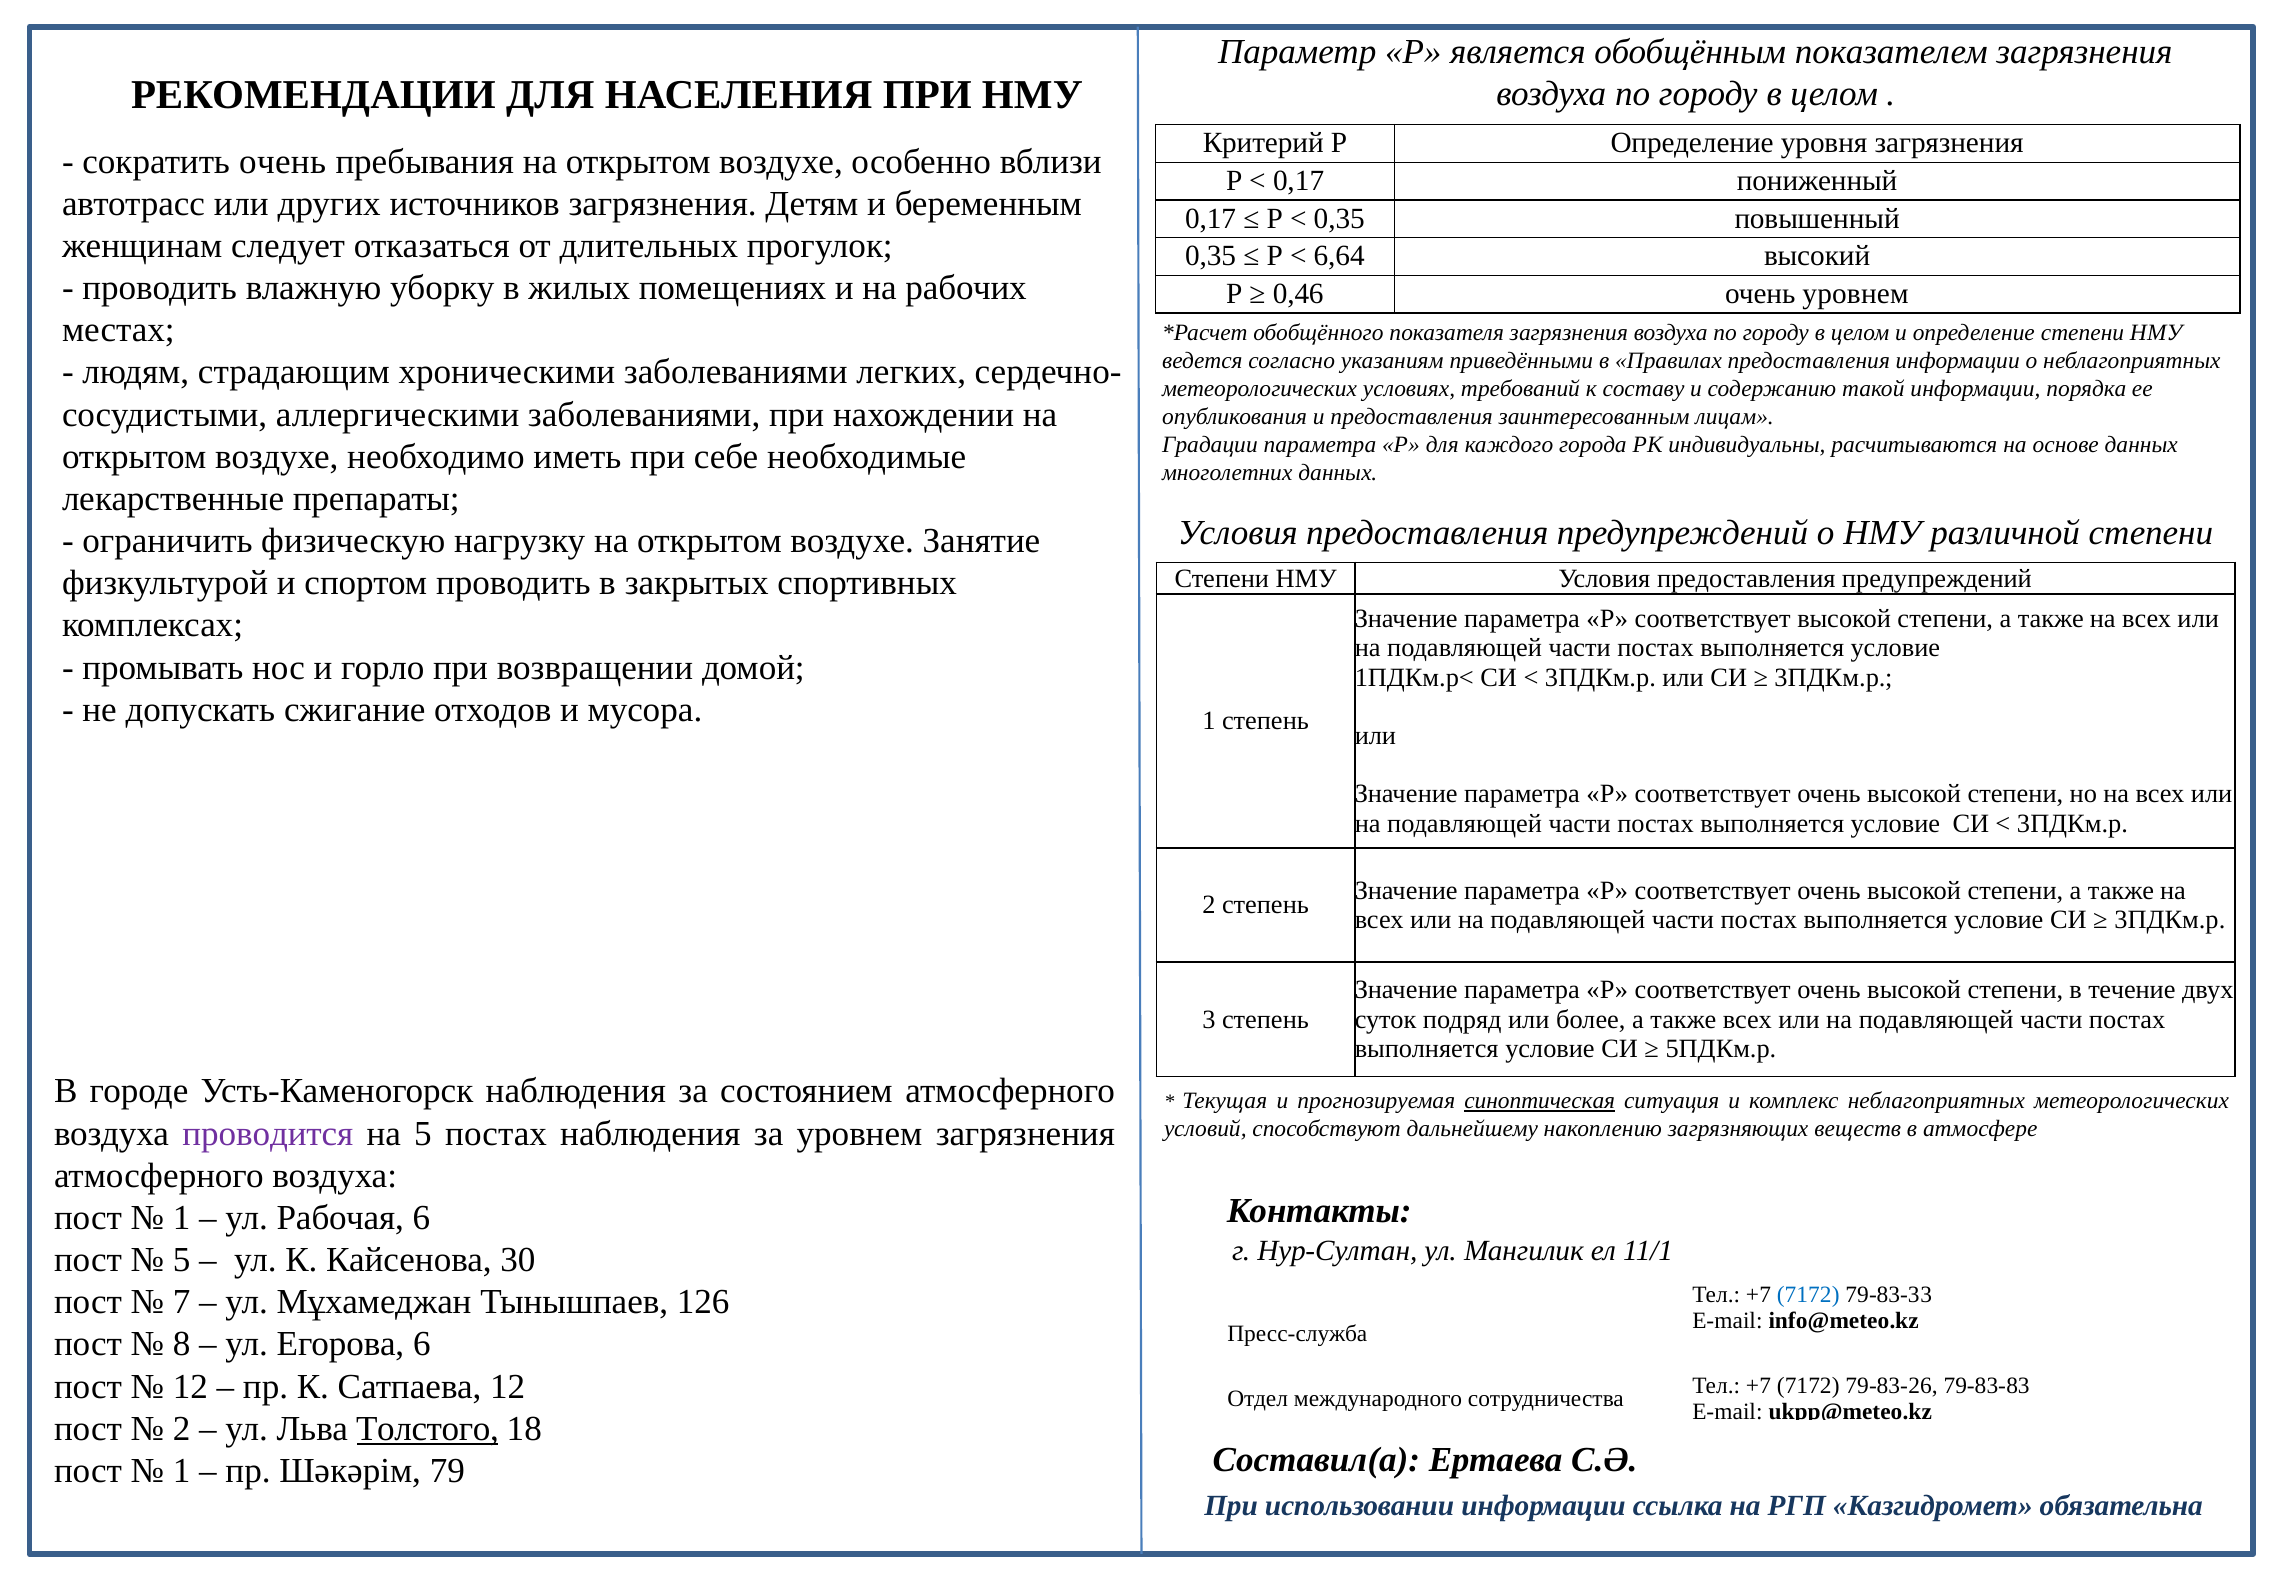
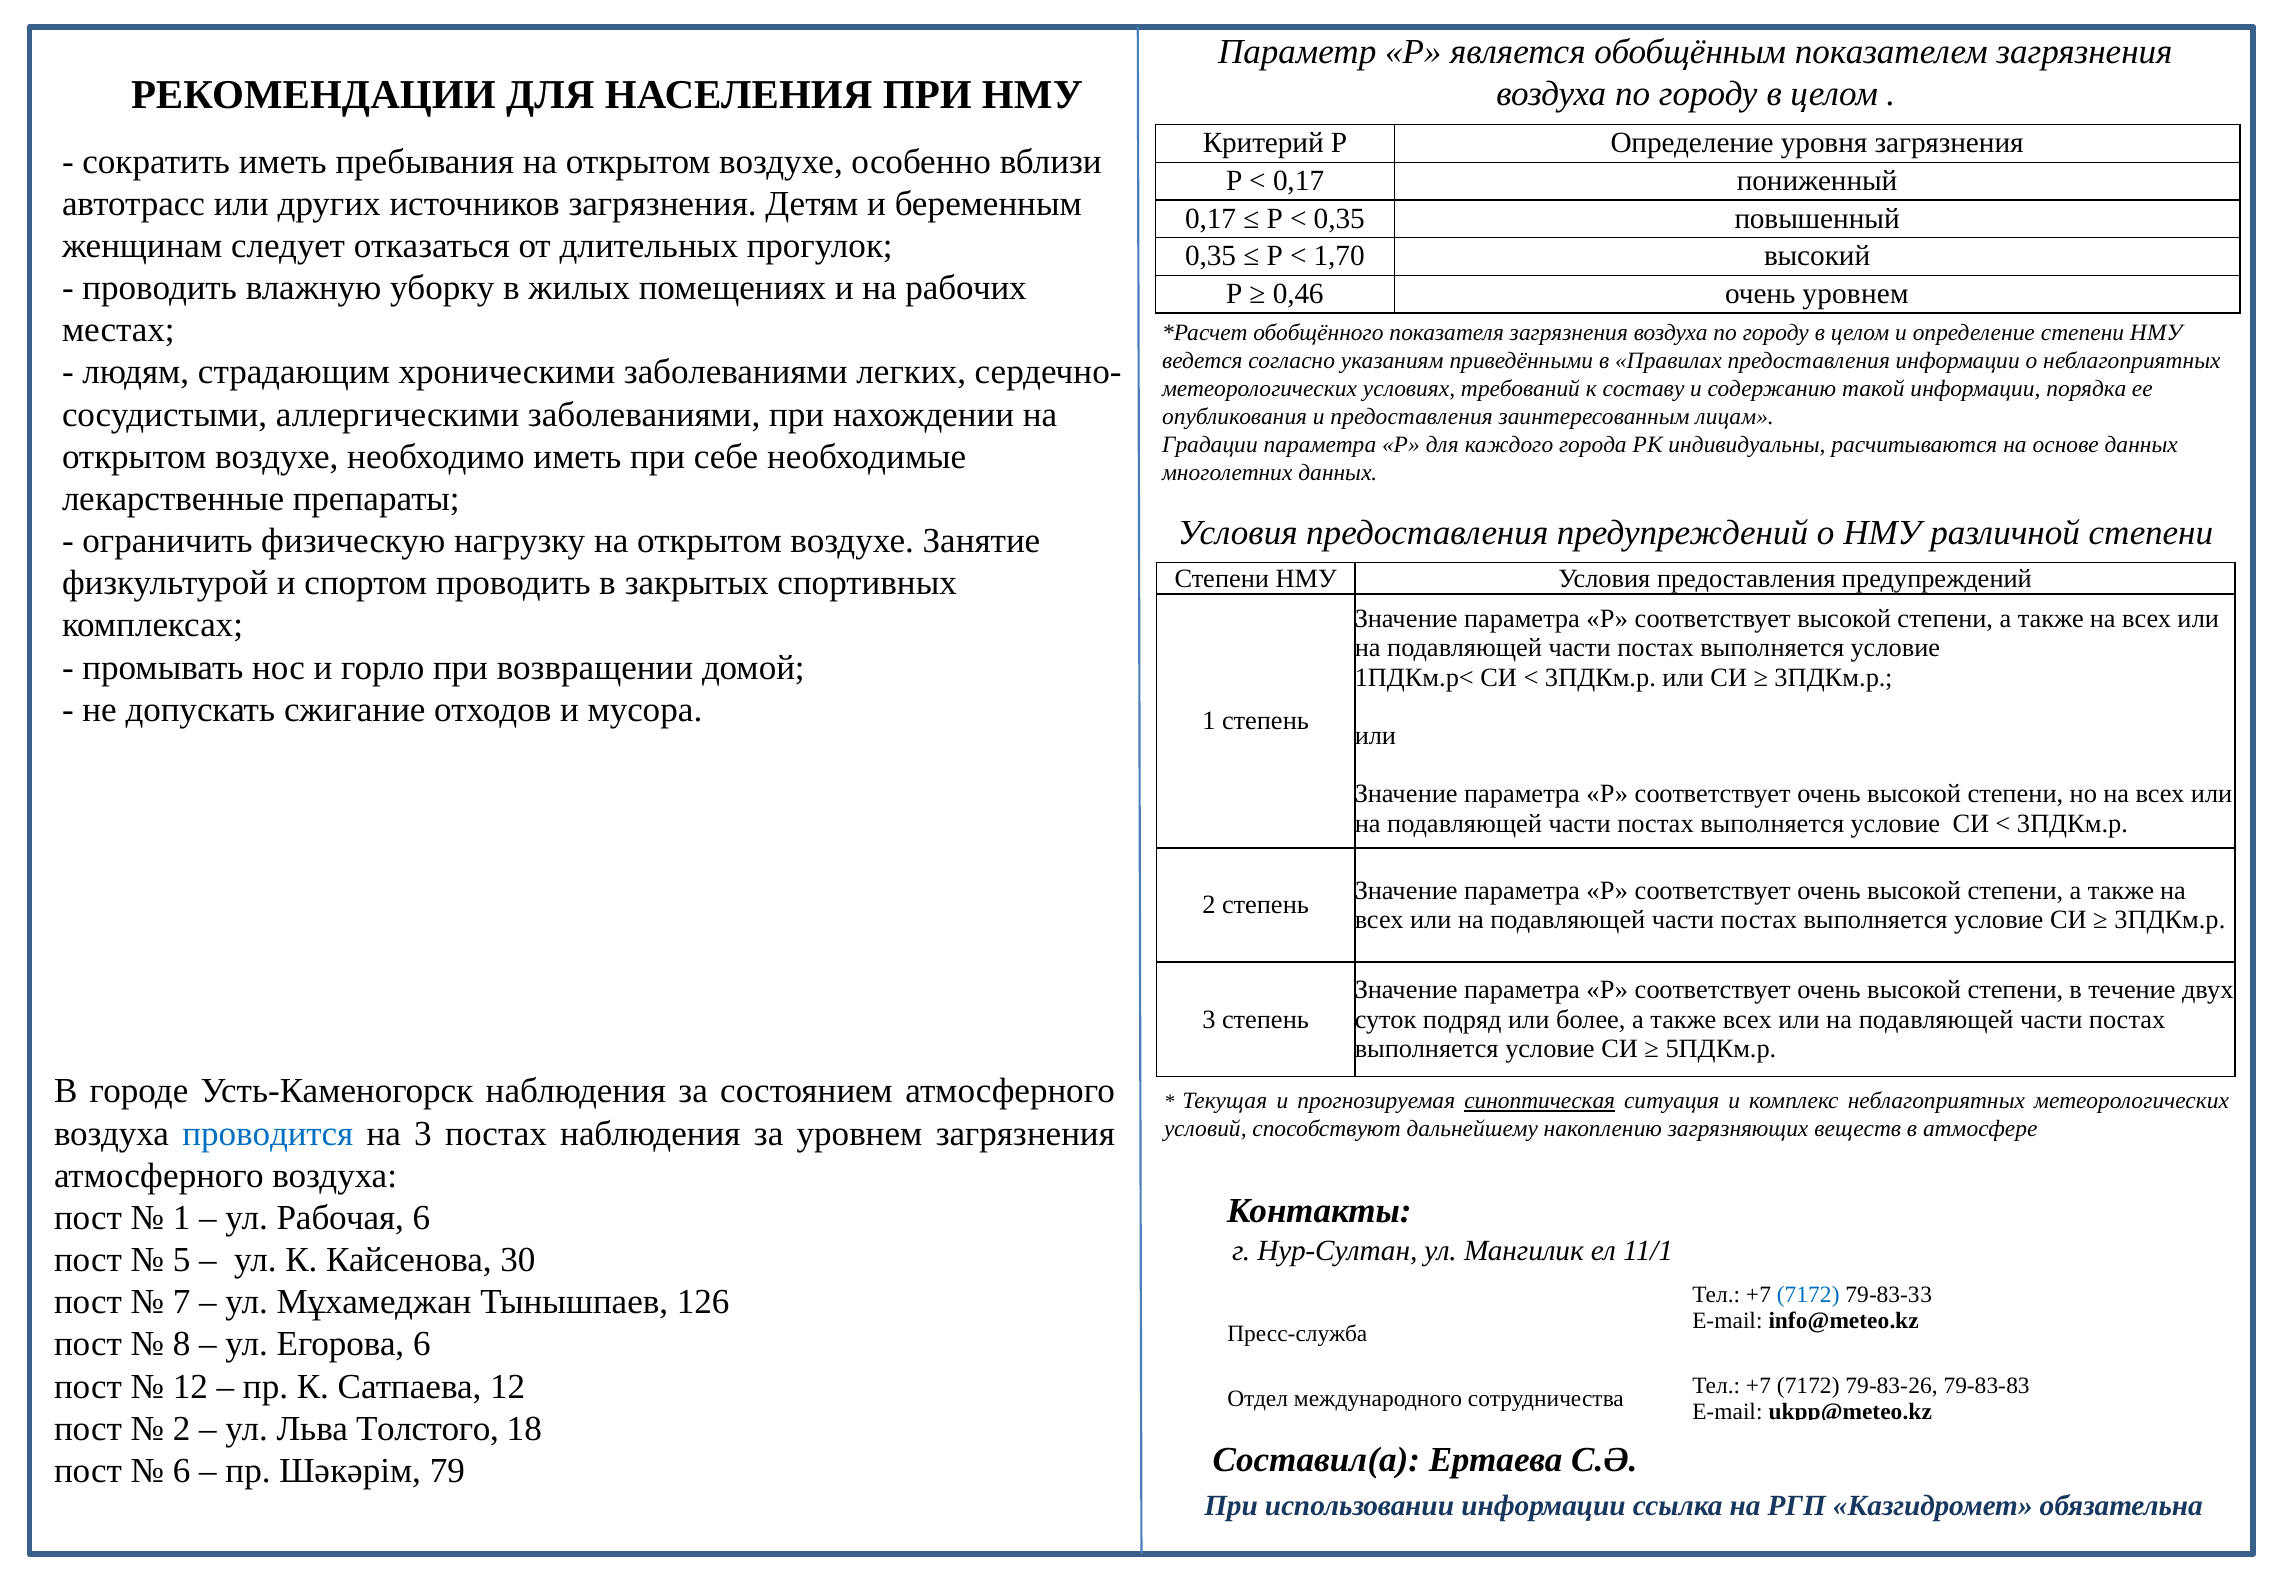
сократить очень: очень -> иметь
6,64: 6,64 -> 1,70
проводится colour: purple -> blue
на 5: 5 -> 3
Толстого underline: present -> none
1 at (182, 1470): 1 -> 6
